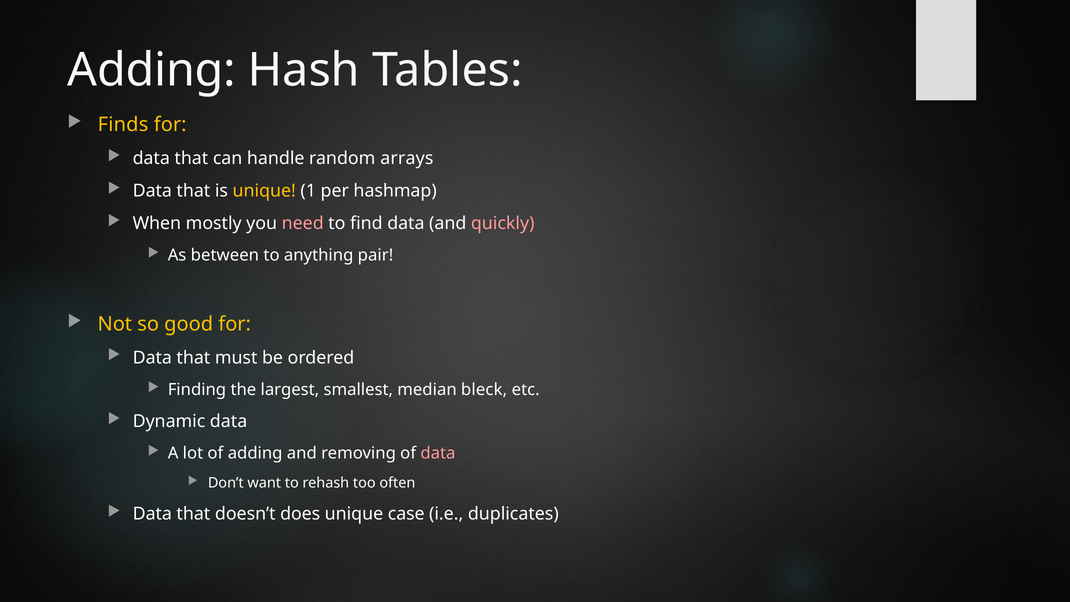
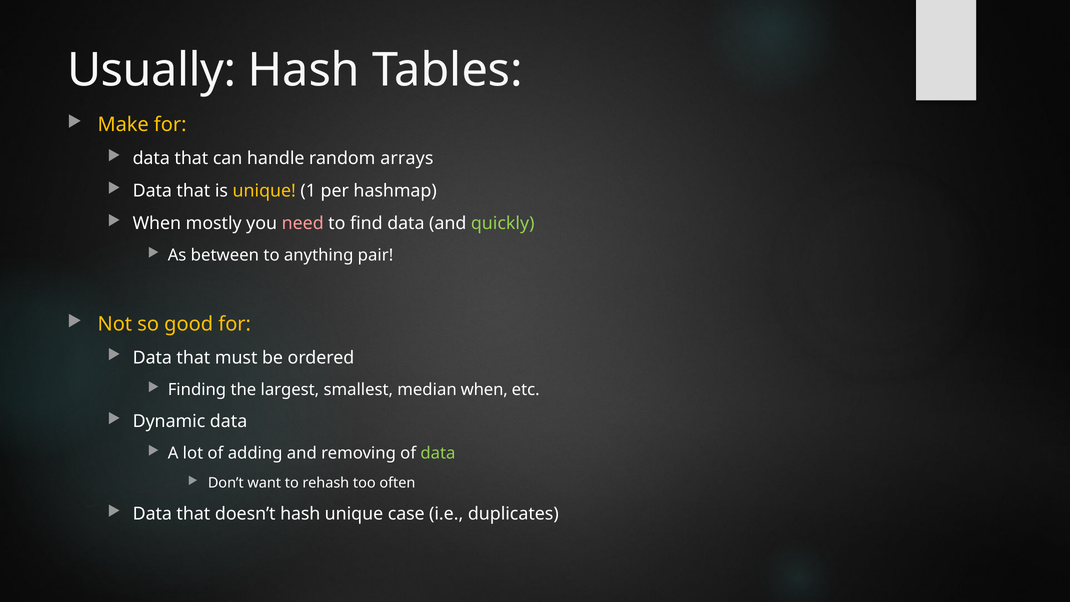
Adding at (152, 70): Adding -> Usually
Finds: Finds -> Make
quickly colour: pink -> light green
median bleck: bleck -> when
data at (438, 453) colour: pink -> light green
doesn’t does: does -> hash
